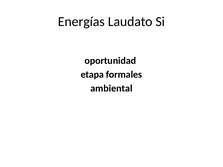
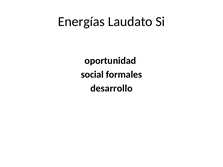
etapa: etapa -> social
ambiental: ambiental -> desarrollo
